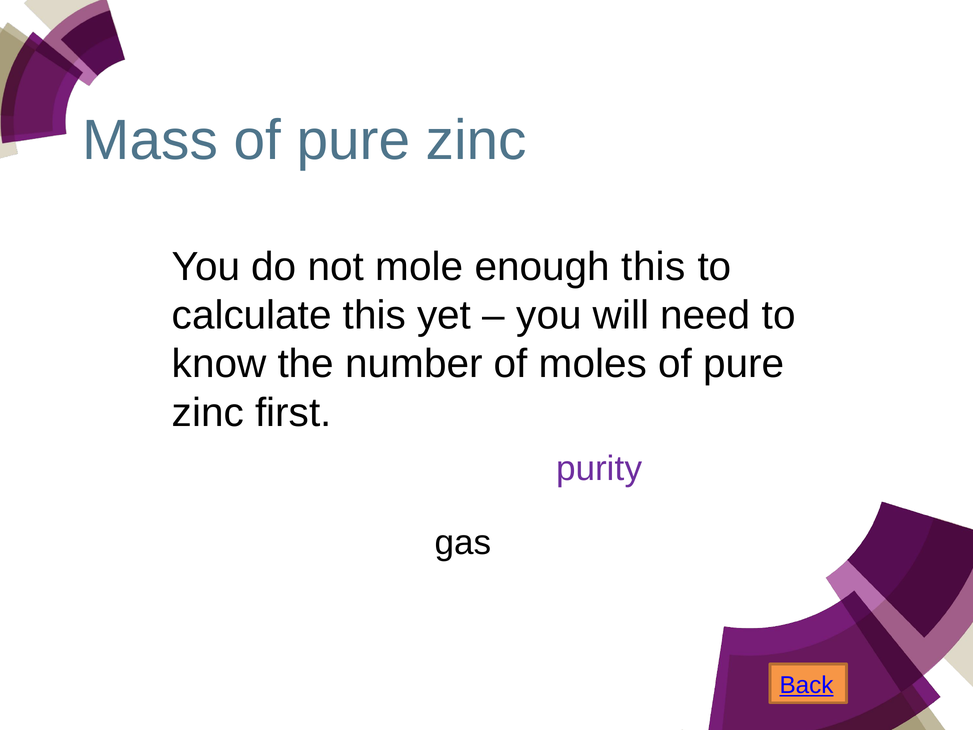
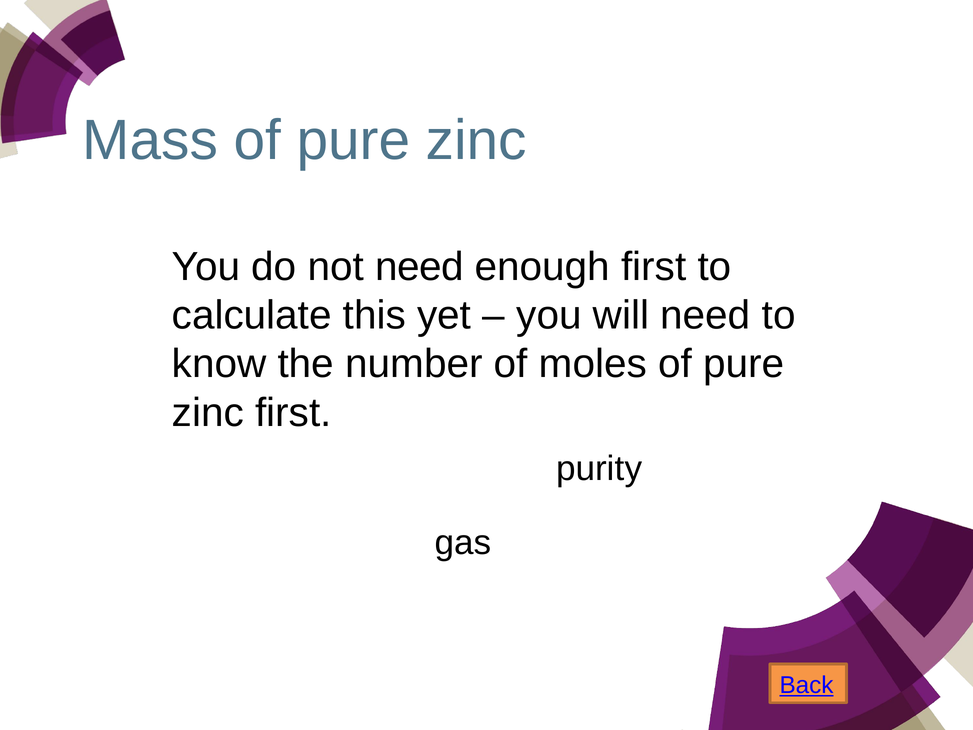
not mole: mole -> need
enough this: this -> first
purity colour: purple -> black
